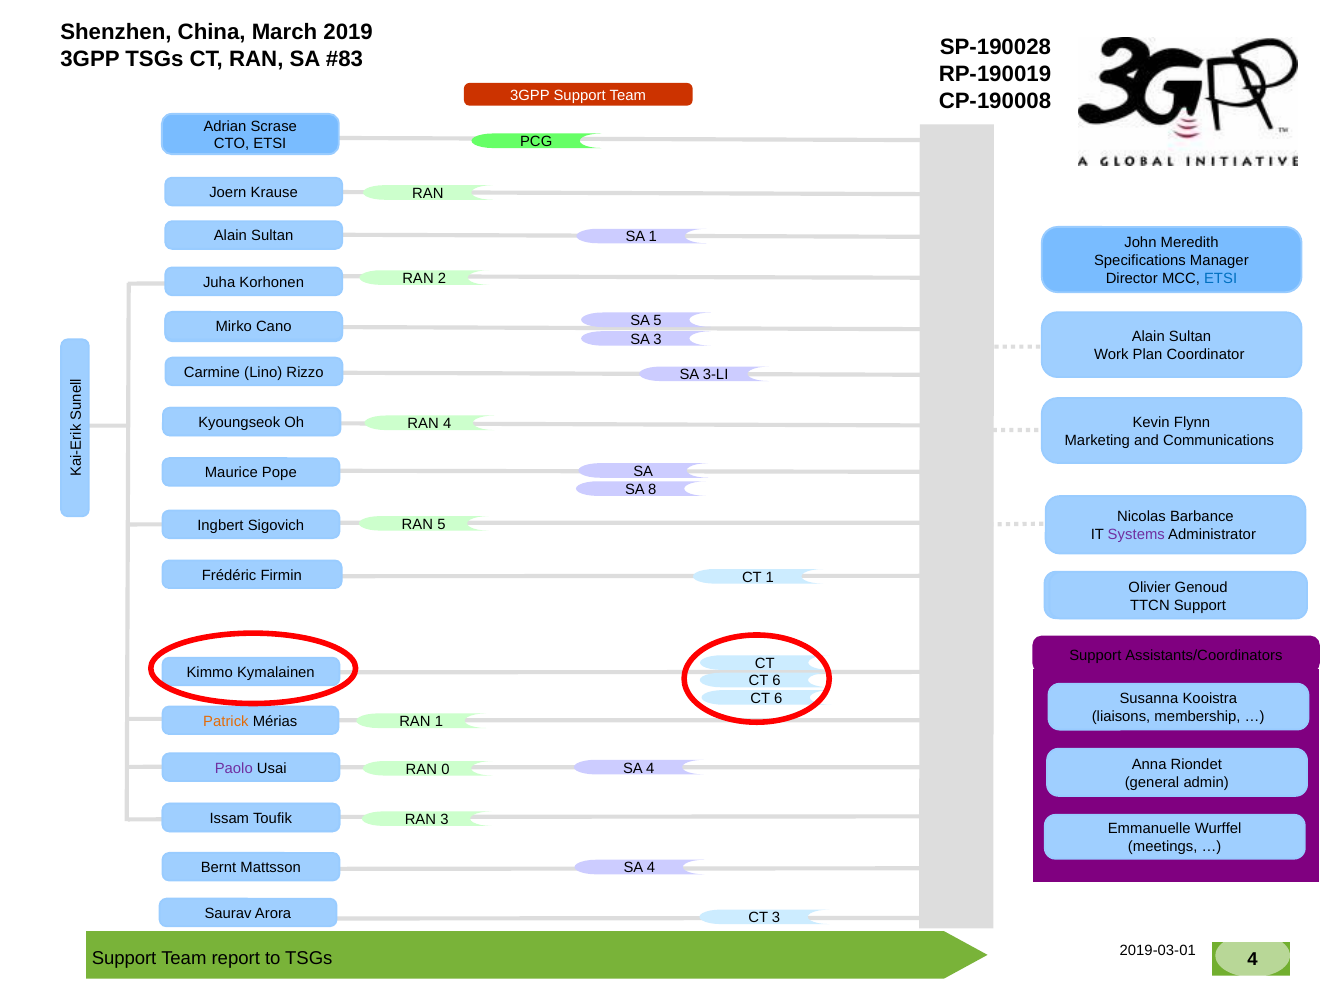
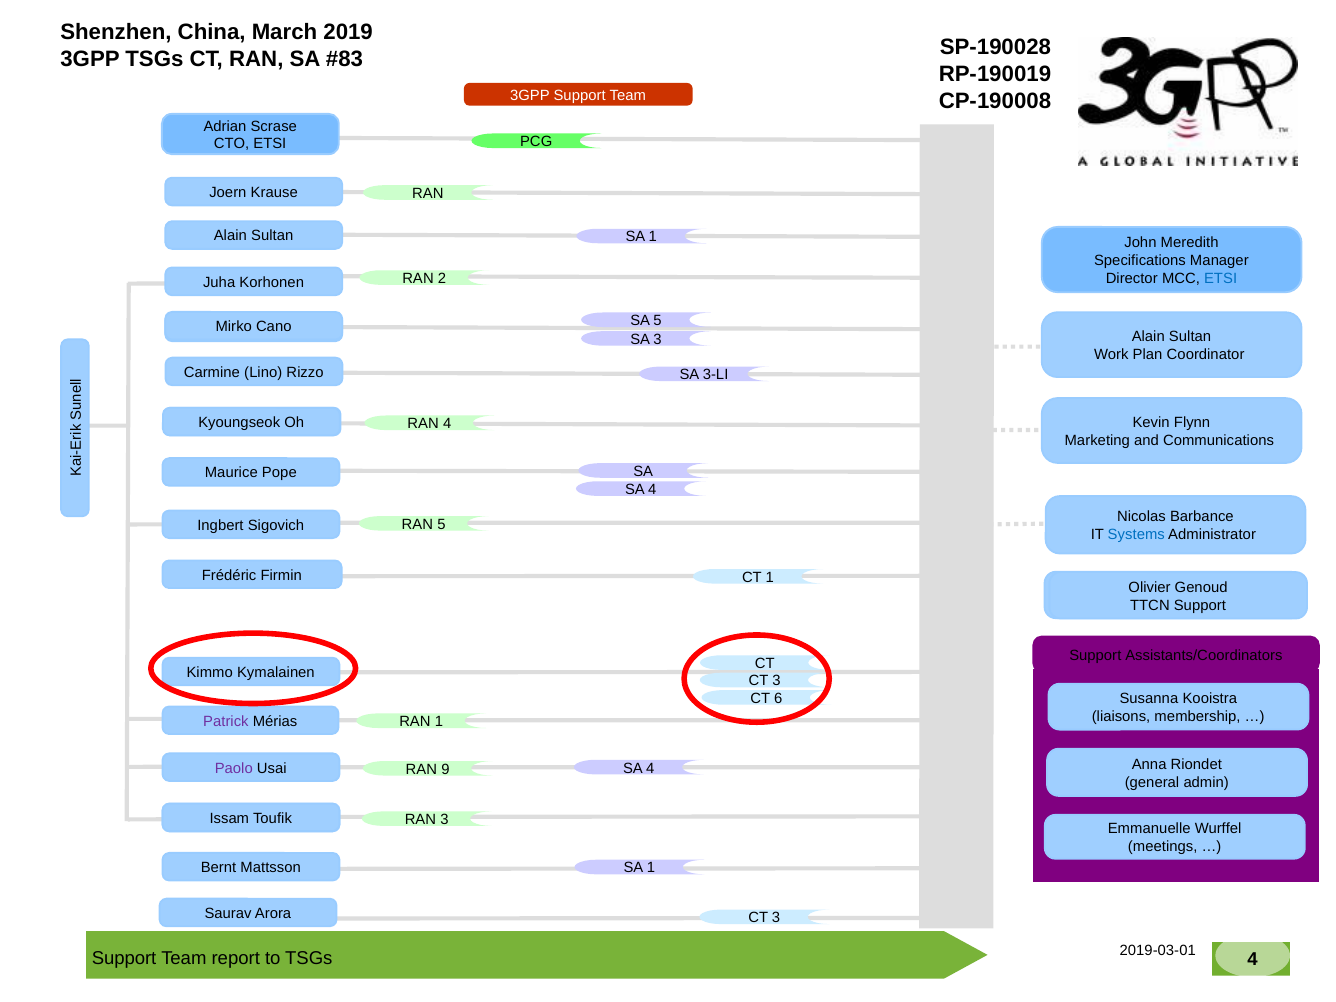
8 at (652, 490): 8 -> 4
Systems colour: purple -> blue
6 at (776, 681): 6 -> 3
Patrick colour: orange -> purple
0: 0 -> 9
4 at (651, 868): 4 -> 1
